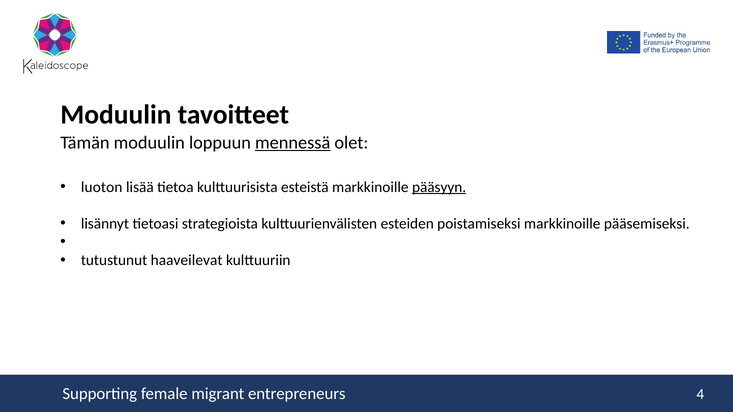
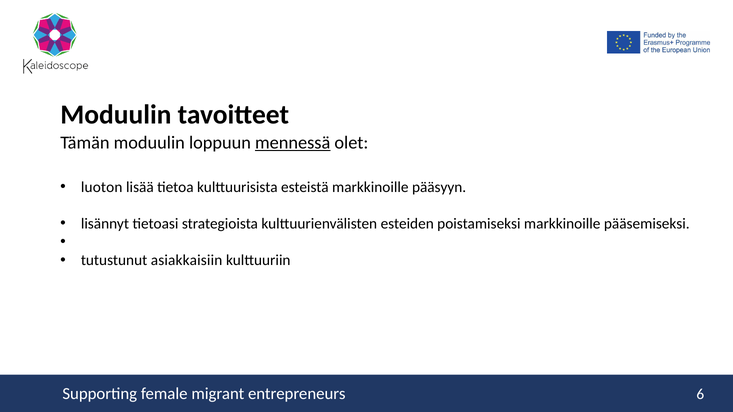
pääsyyn underline: present -> none
haaveilevat: haaveilevat -> asiakkaisiin
4: 4 -> 6
